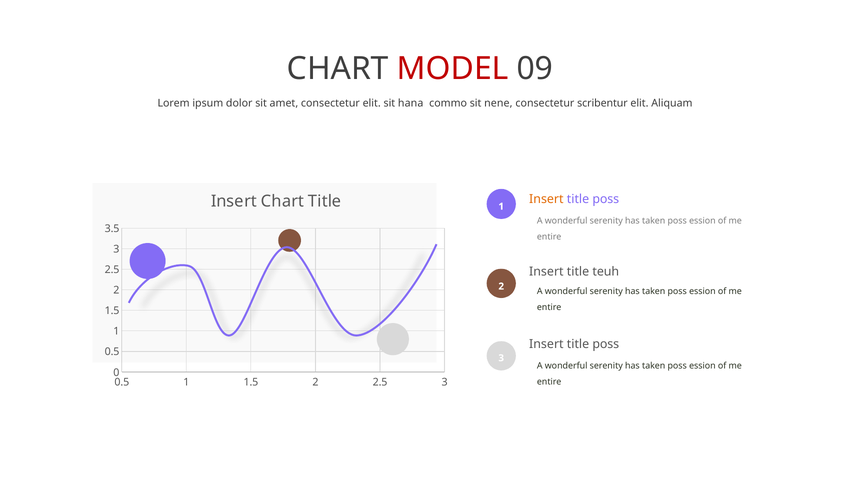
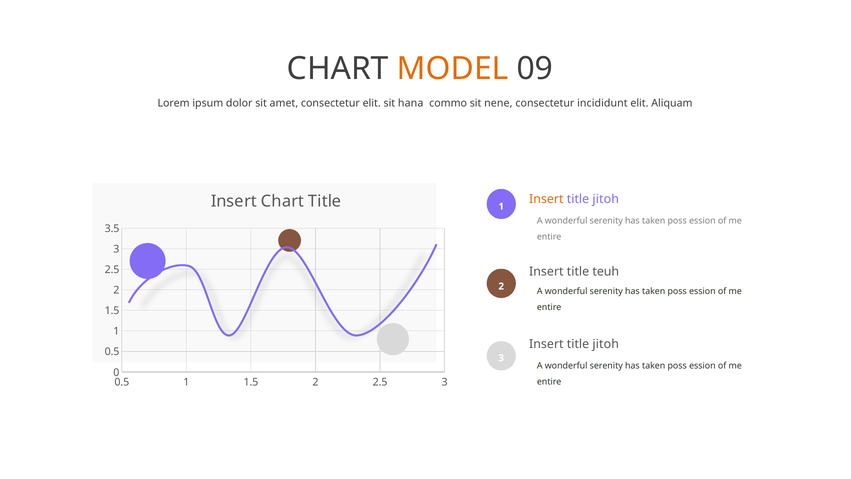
MODEL colour: red -> orange
scribentur: scribentur -> incididunt
poss at (606, 199): poss -> jitoh
poss at (606, 344): poss -> jitoh
